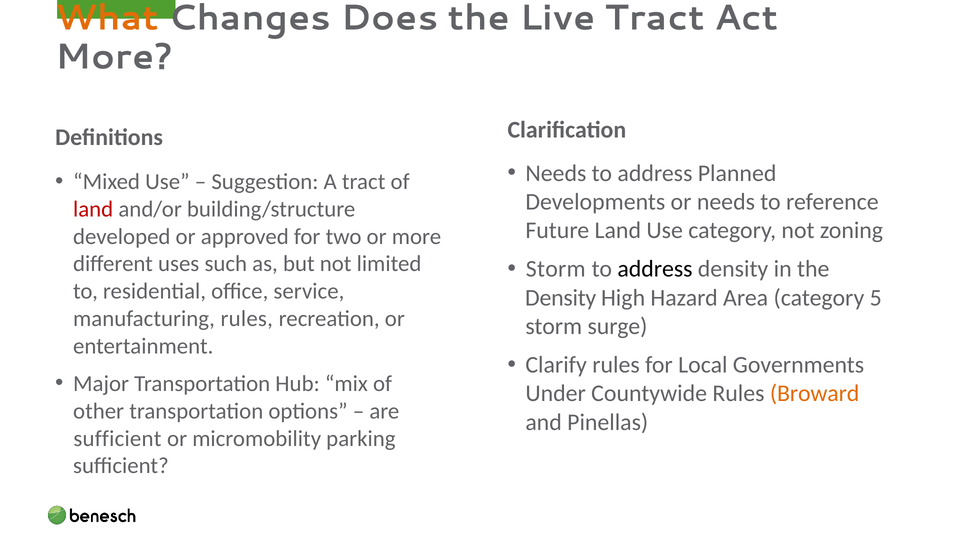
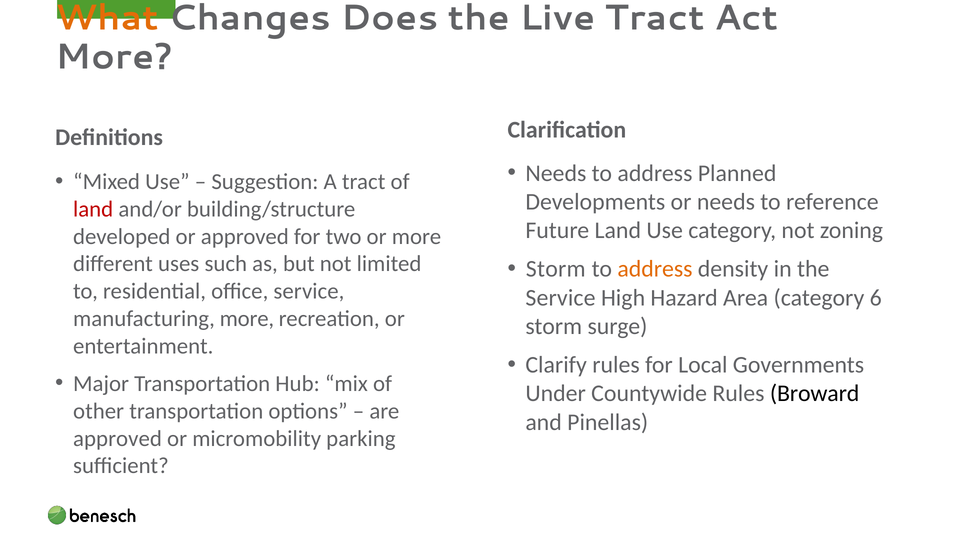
address at (655, 269) colour: black -> orange
Density at (561, 298): Density -> Service
5: 5 -> 6
manufacturing rules: rules -> more
Broward colour: orange -> black
sufficient at (117, 438): sufficient -> approved
